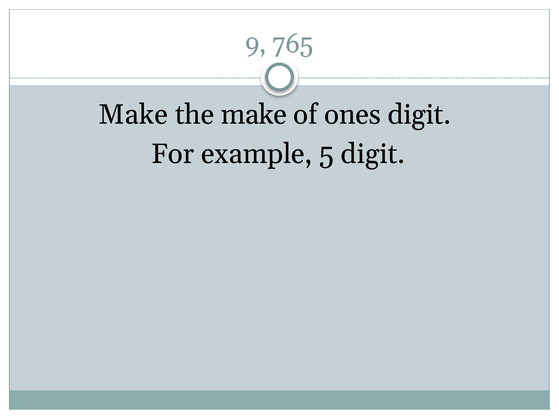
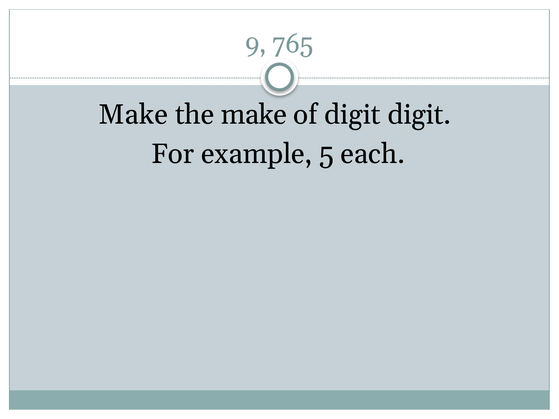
of ones: ones -> digit
5 digit: digit -> each
